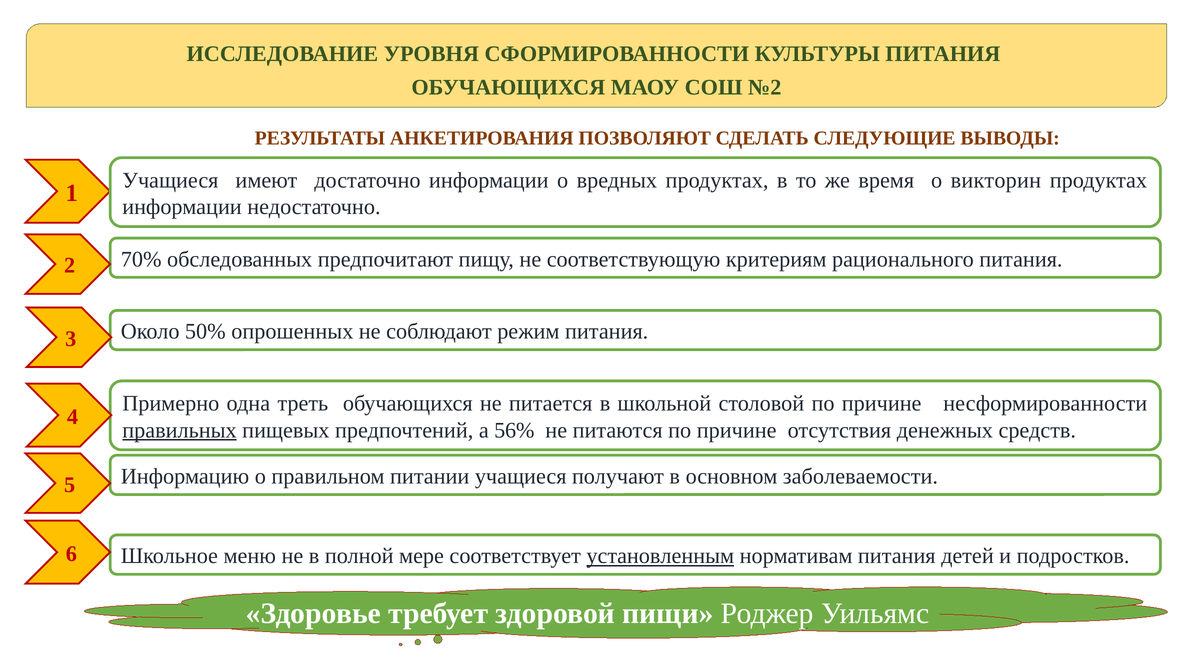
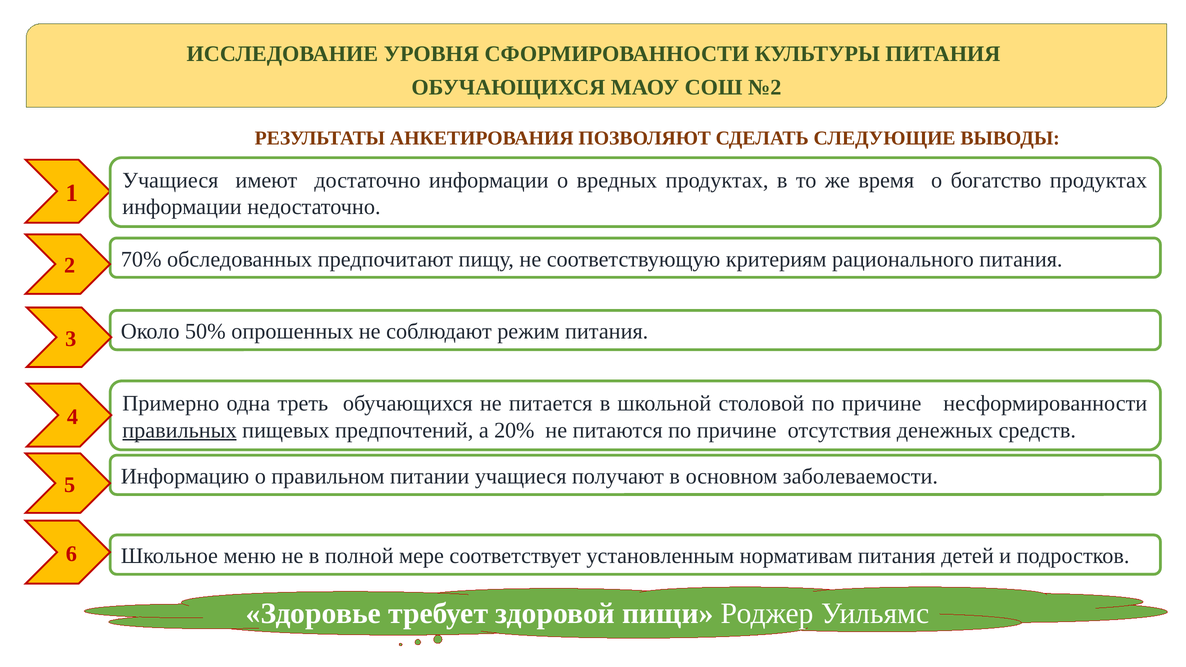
викторин: викторин -> богатство
56%: 56% -> 20%
установленным underline: present -> none
